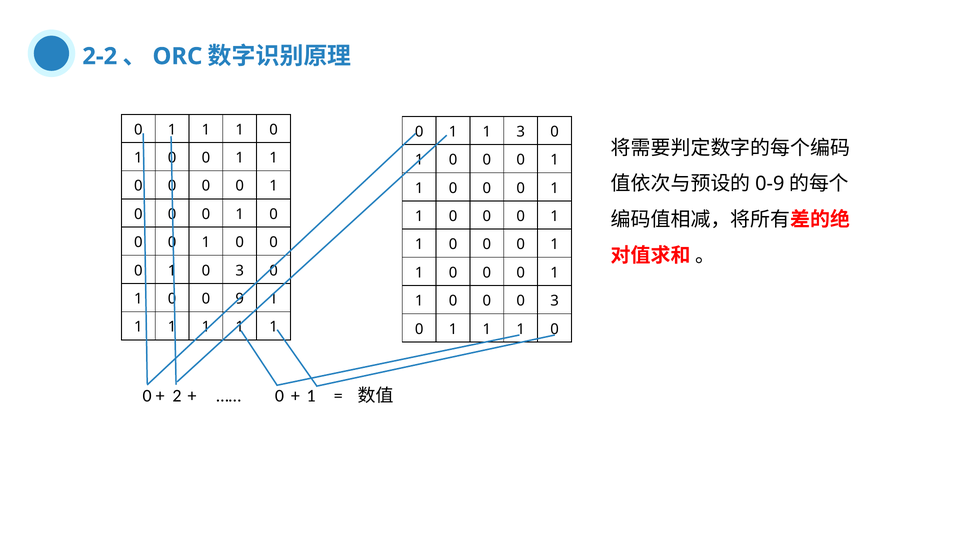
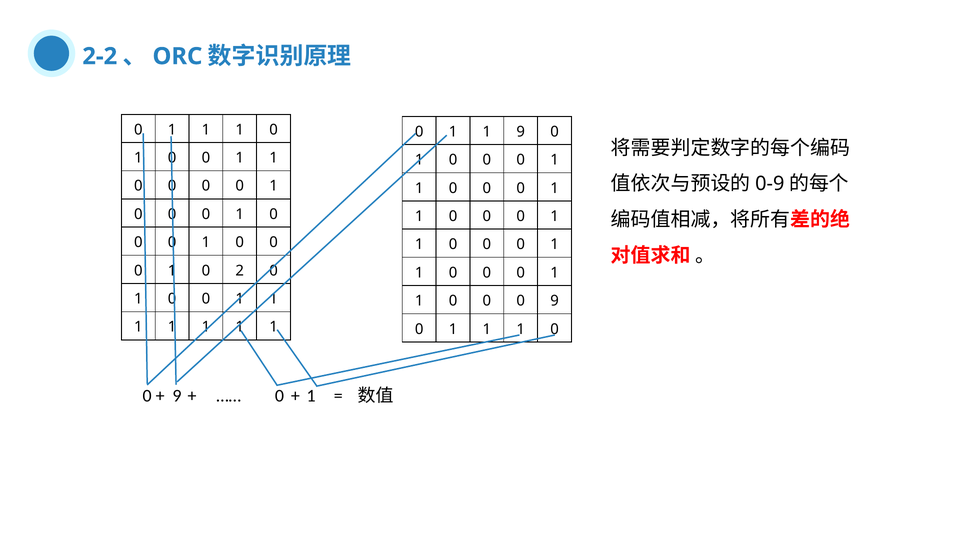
1 3: 3 -> 9
1 0 3: 3 -> 2
9 at (240, 299): 9 -> 1
0 0 3: 3 -> 9
2 at (177, 396): 2 -> 9
